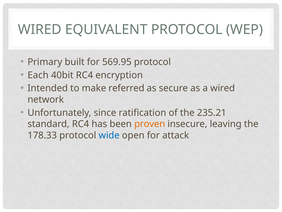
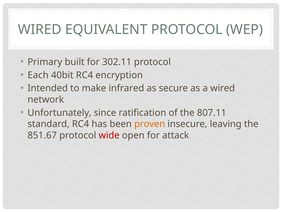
569.95: 569.95 -> 302.11
referred: referred -> infrared
235.21: 235.21 -> 807.11
178.33: 178.33 -> 851.67
wide colour: blue -> red
